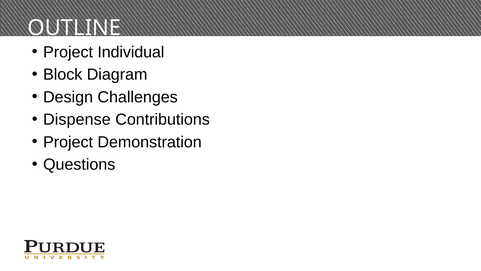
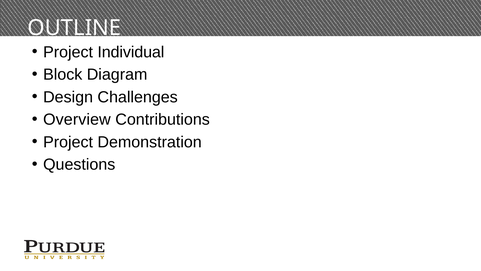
Dispense: Dispense -> Overview
